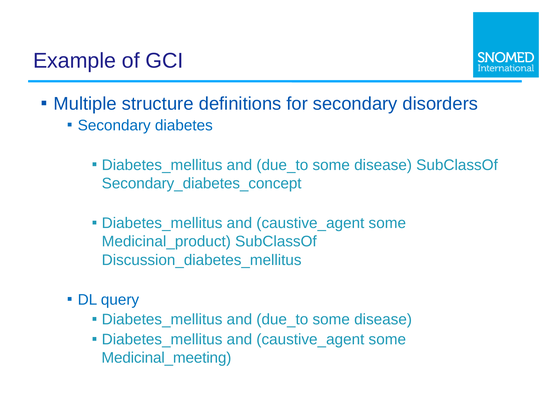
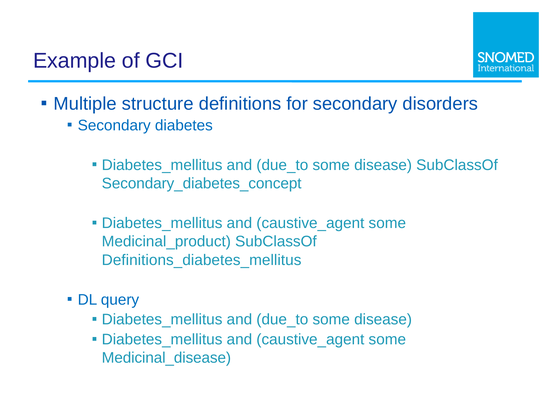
Discussion_diabetes_mellitus: Discussion_diabetes_mellitus -> Definitions_diabetes_mellitus
Medicinal_meeting: Medicinal_meeting -> Medicinal_disease
